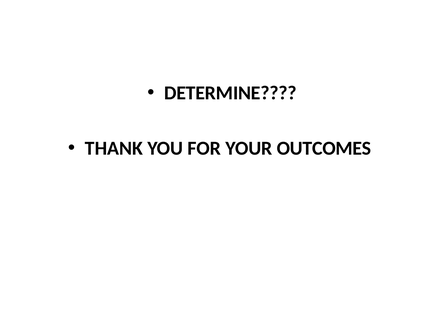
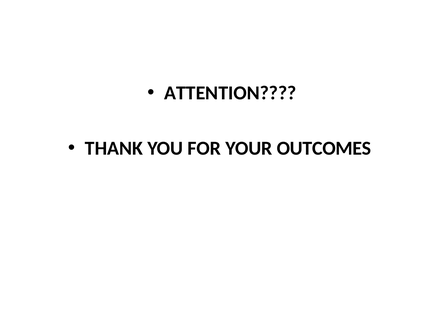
DETERMINE: DETERMINE -> ATTENTION
